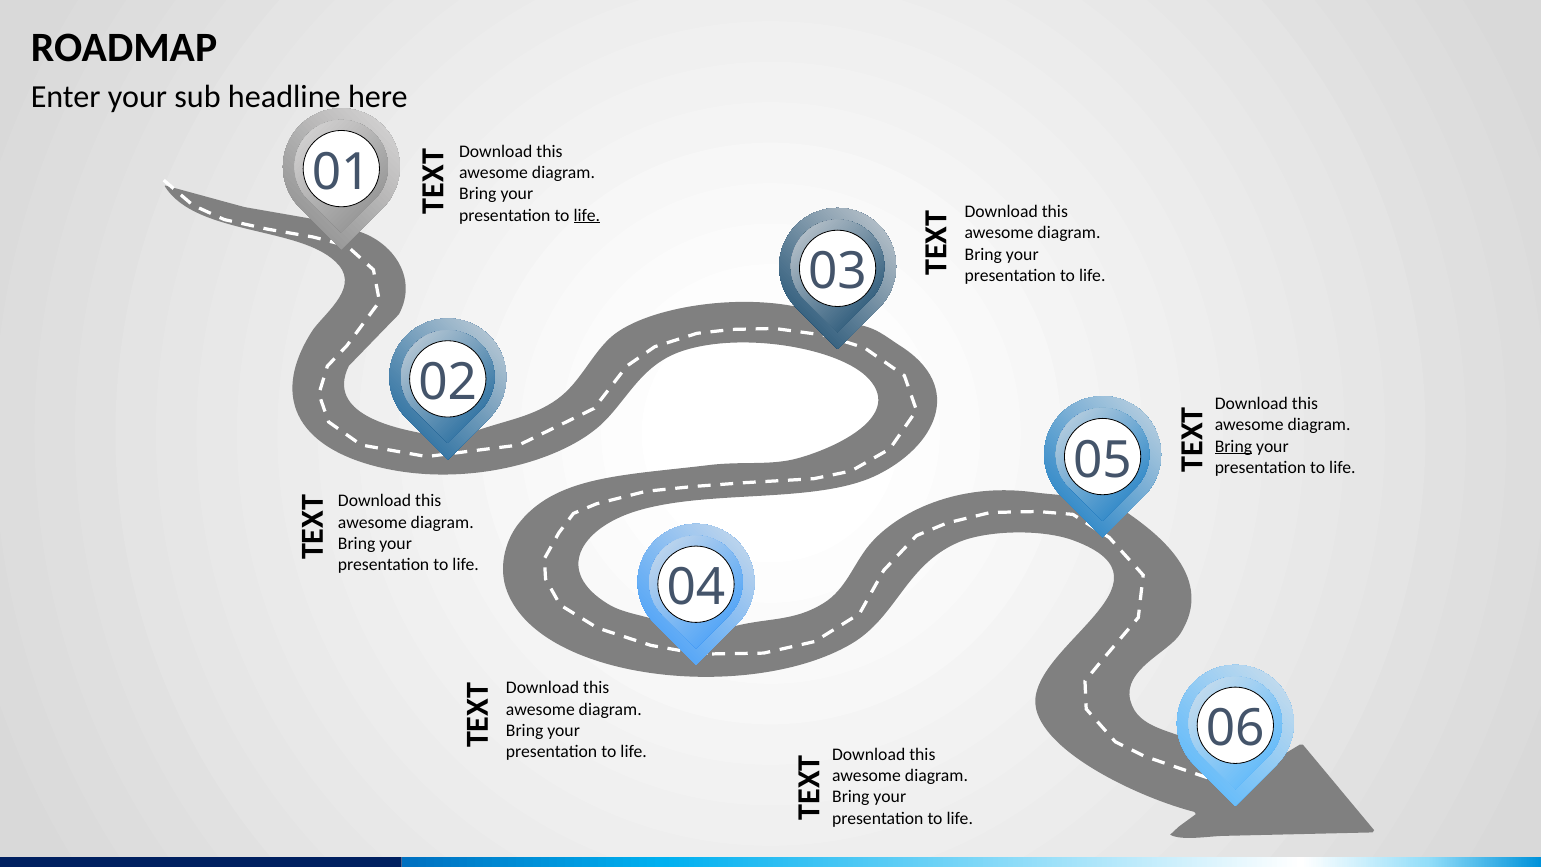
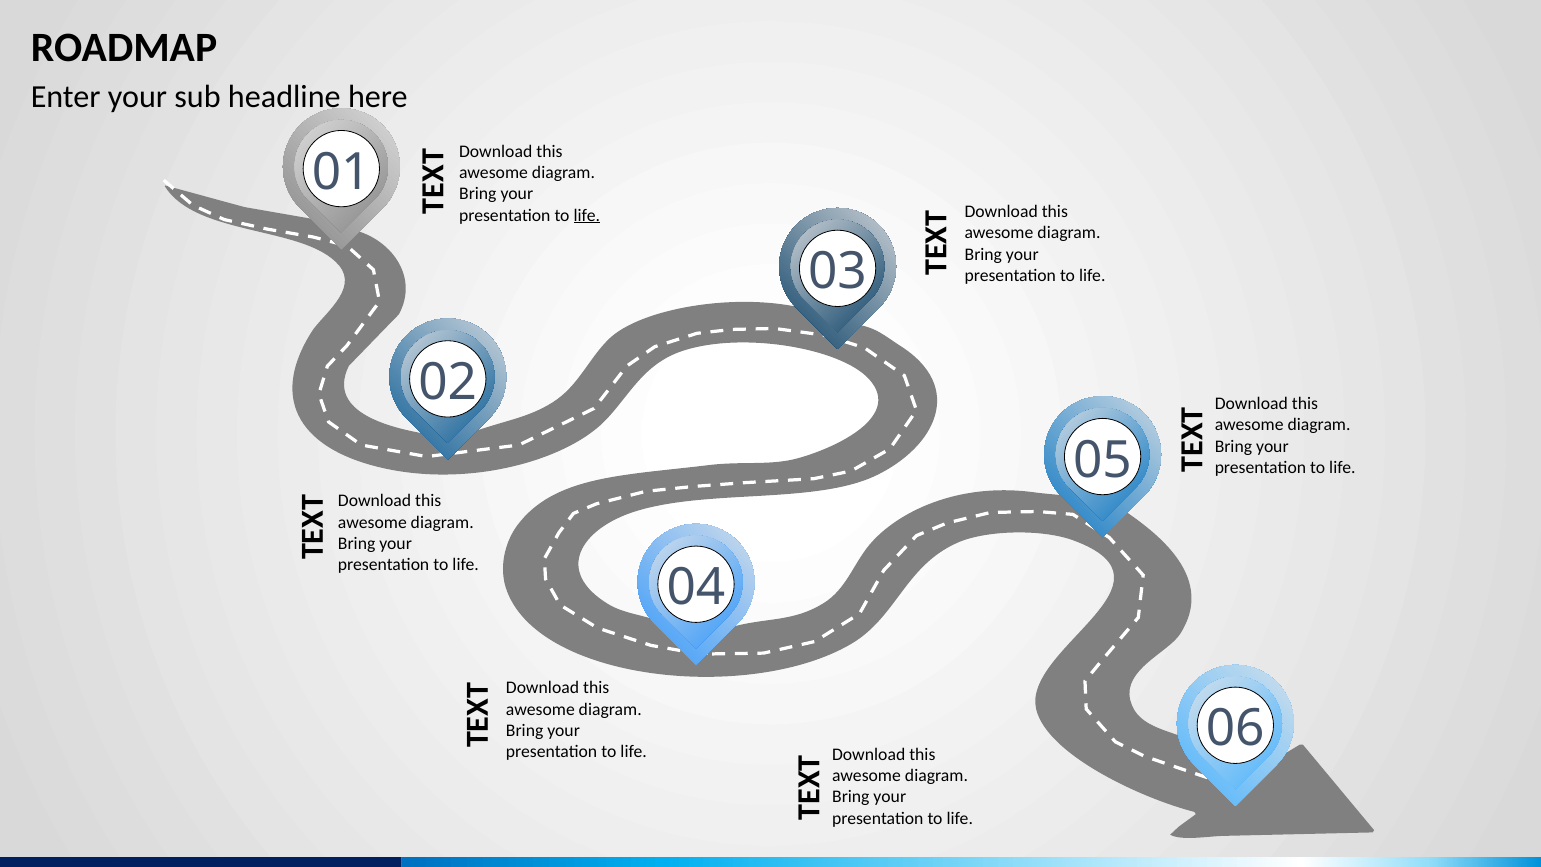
Bring at (1233, 446) underline: present -> none
